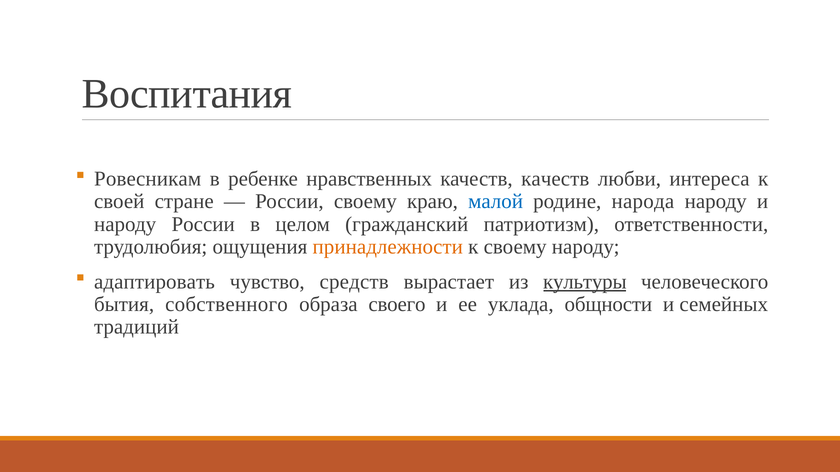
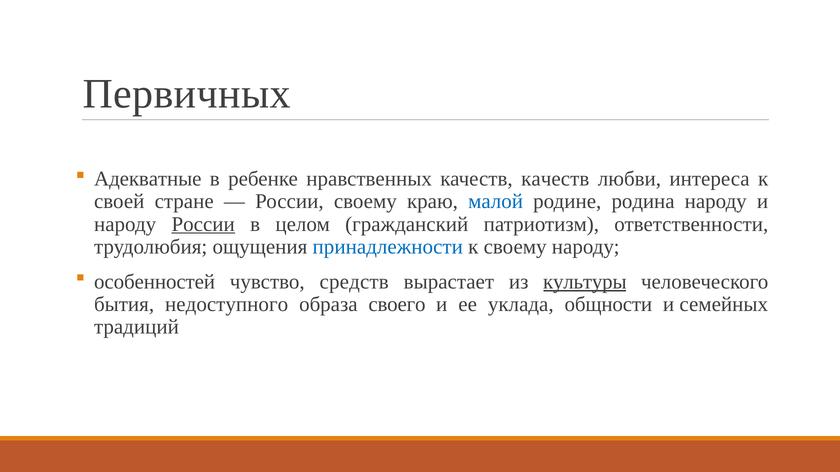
Воспитания: Воспитания -> Первичных
Ровесникам: Ровесникам -> Адекватные
народа: народа -> родина
России at (203, 224) underline: none -> present
принадлежности colour: orange -> blue
адаптировать: адаптировать -> особенностей
собственного: собственного -> недоступного
